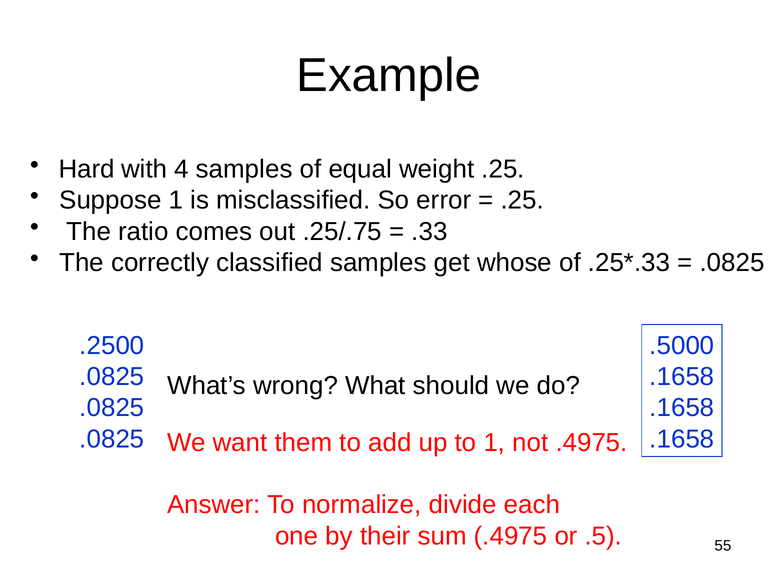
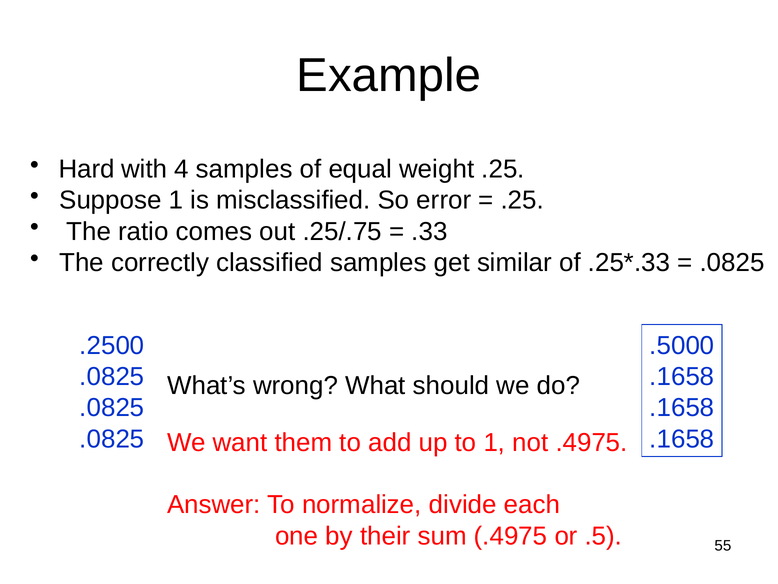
whose: whose -> similar
